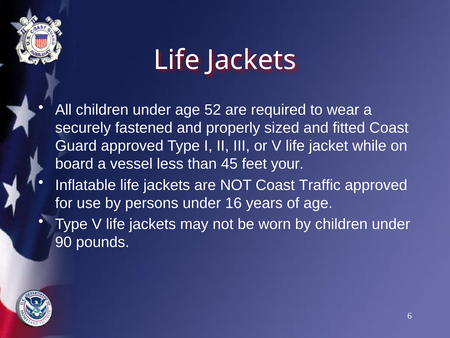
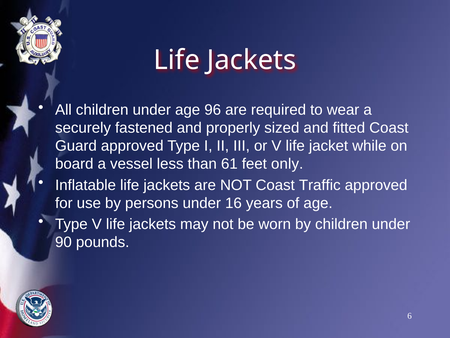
52: 52 -> 96
45: 45 -> 61
your: your -> only
